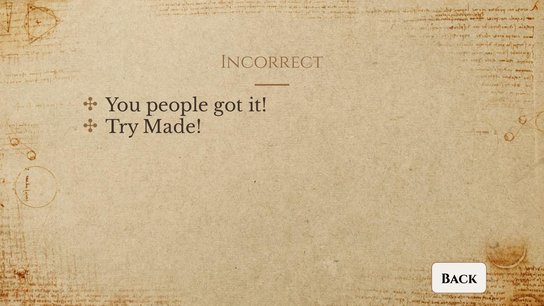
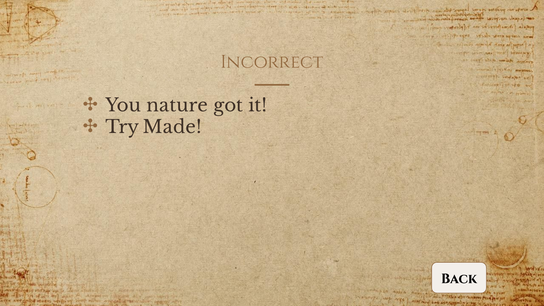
people: people -> nature
